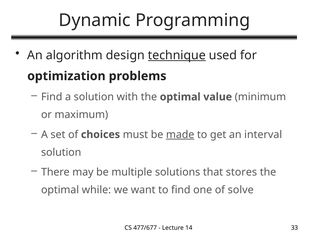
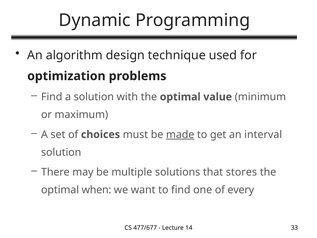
technique underline: present -> none
while: while -> when
solve: solve -> every
